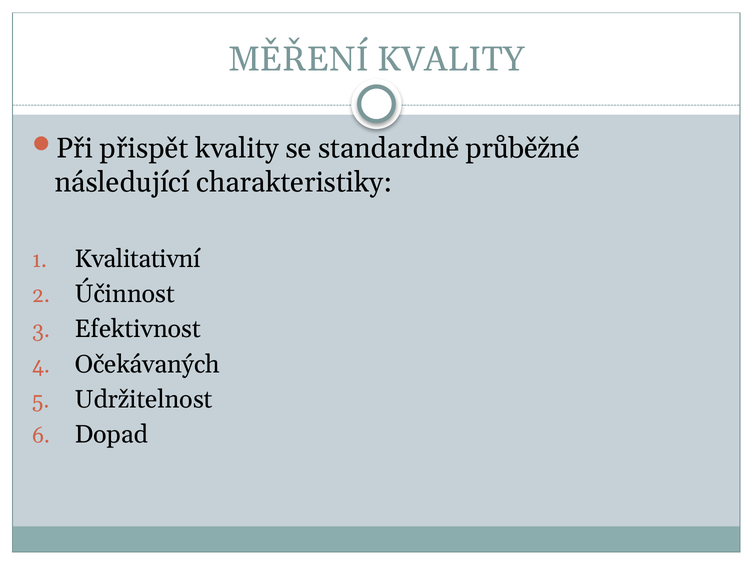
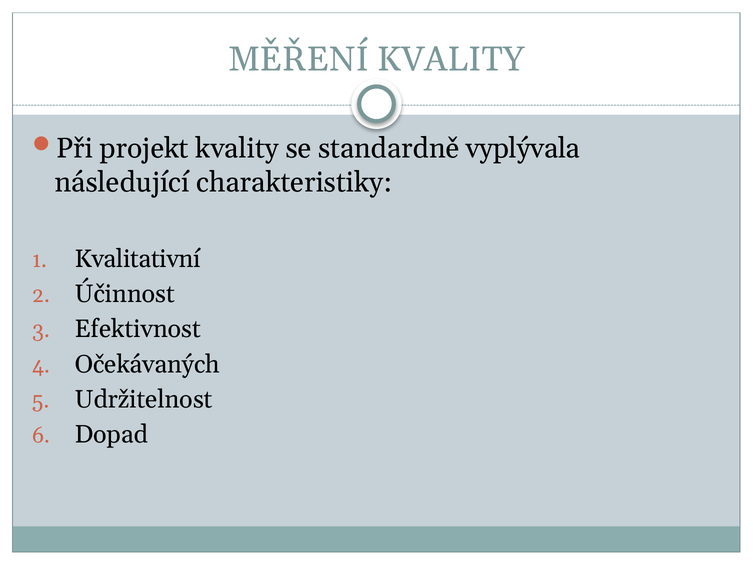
přispět: přispět -> projekt
průběžné: průběžné -> vyplývala
